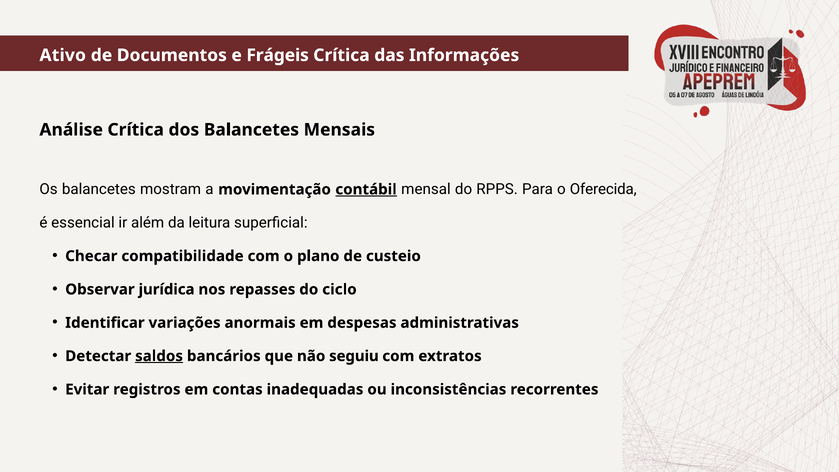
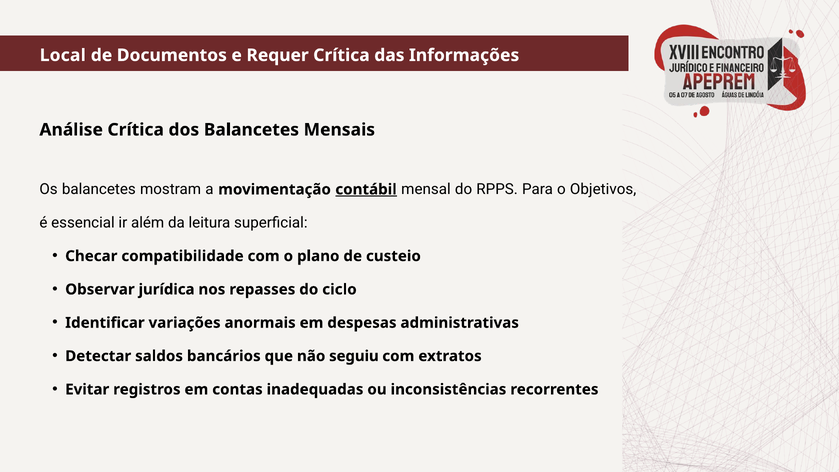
Ativo: Ativo -> Local
Frágeis: Frágeis -> Requer
Oferecida: Oferecida -> Objetivos
saldos underline: present -> none
